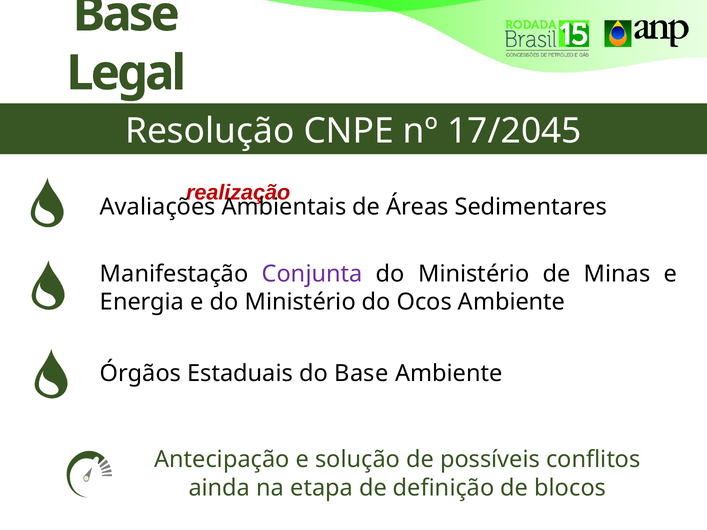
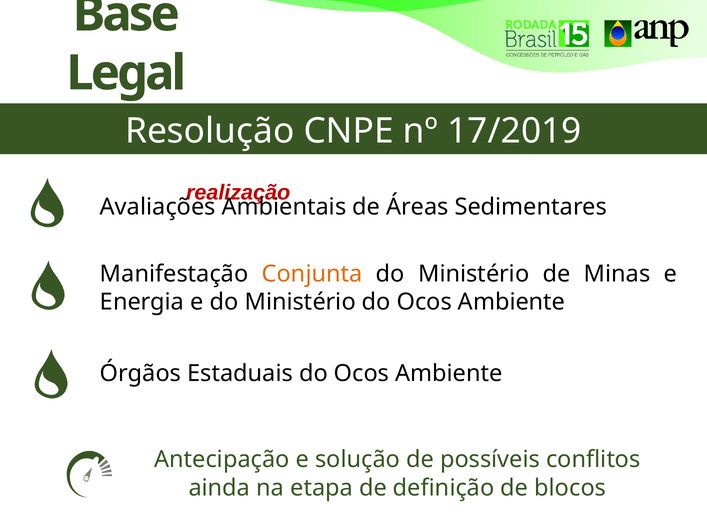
17/2045: 17/2045 -> 17/2019
Conjunta colour: purple -> orange
Estaduais do Base: Base -> Ocos
